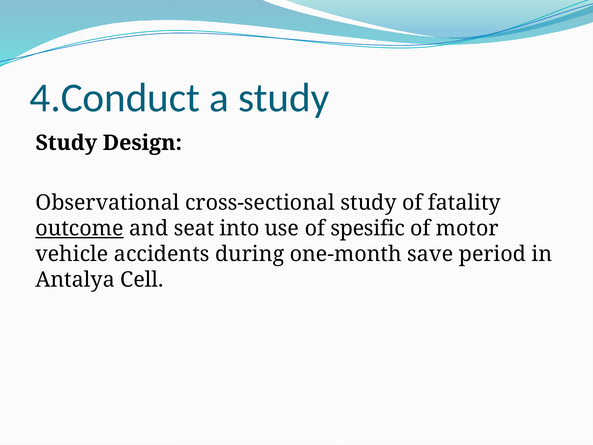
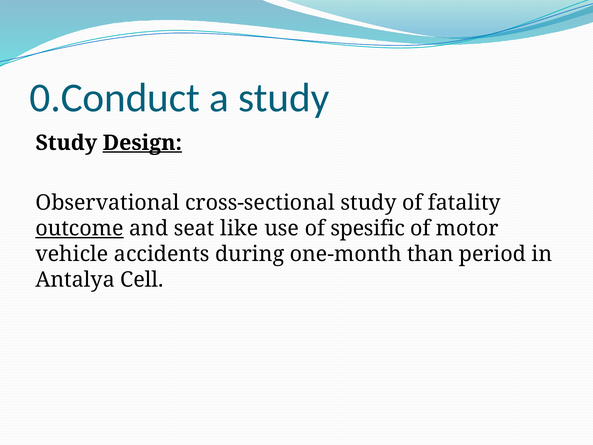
4.Conduct: 4.Conduct -> 0.Conduct
Design underline: none -> present
into: into -> like
save: save -> than
